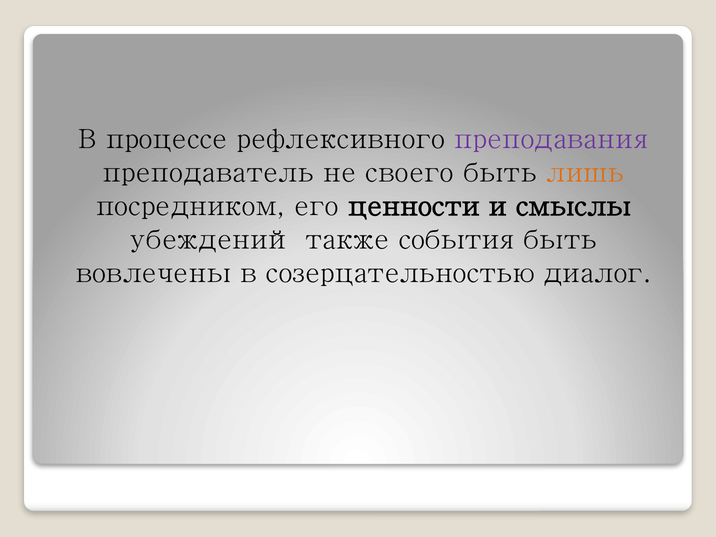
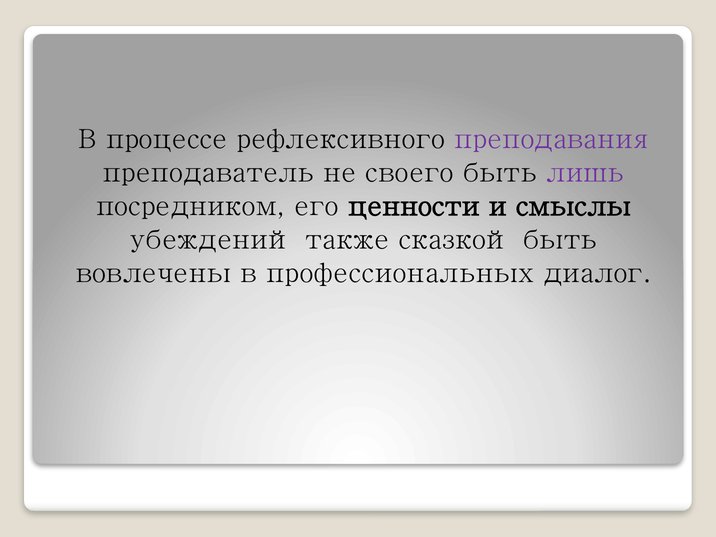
лишь colour: orange -> purple
события: события -> сказкой
созерцательностью: созерцательностью -> профессиональных
